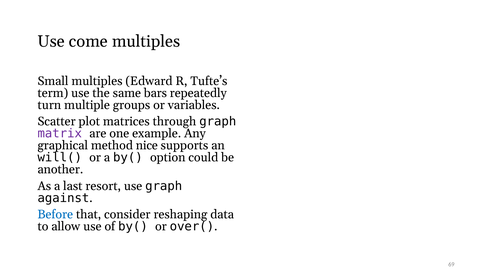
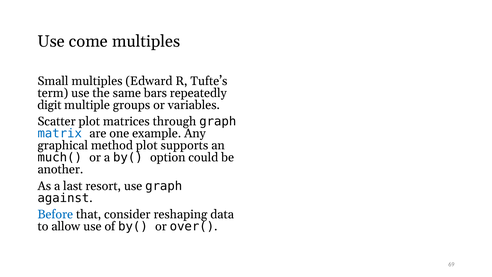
turn: turn -> digit
matrix colour: purple -> blue
method nice: nice -> plot
will(: will( -> much(
